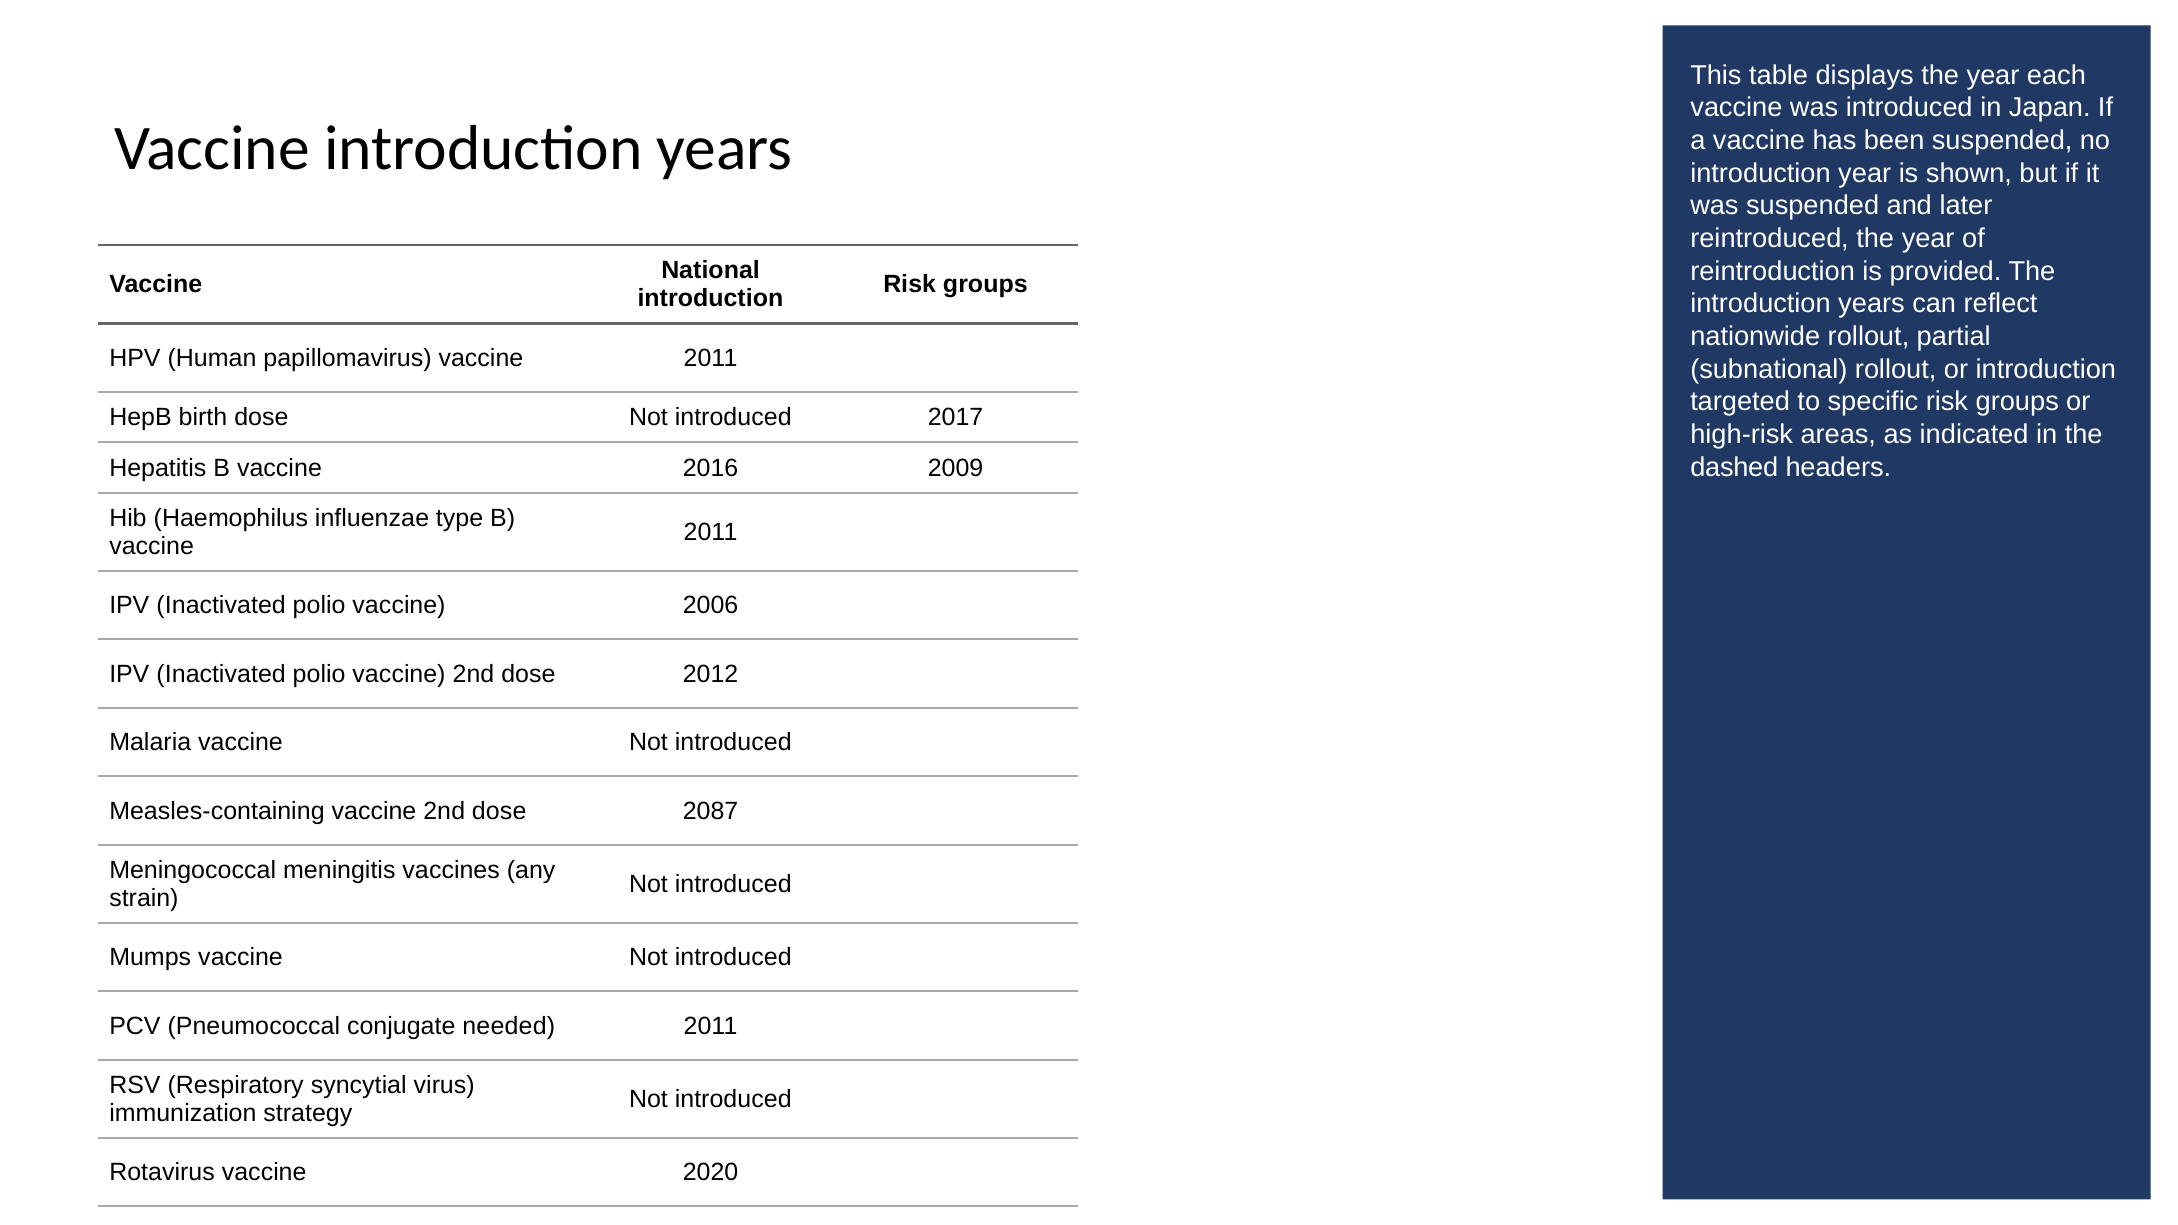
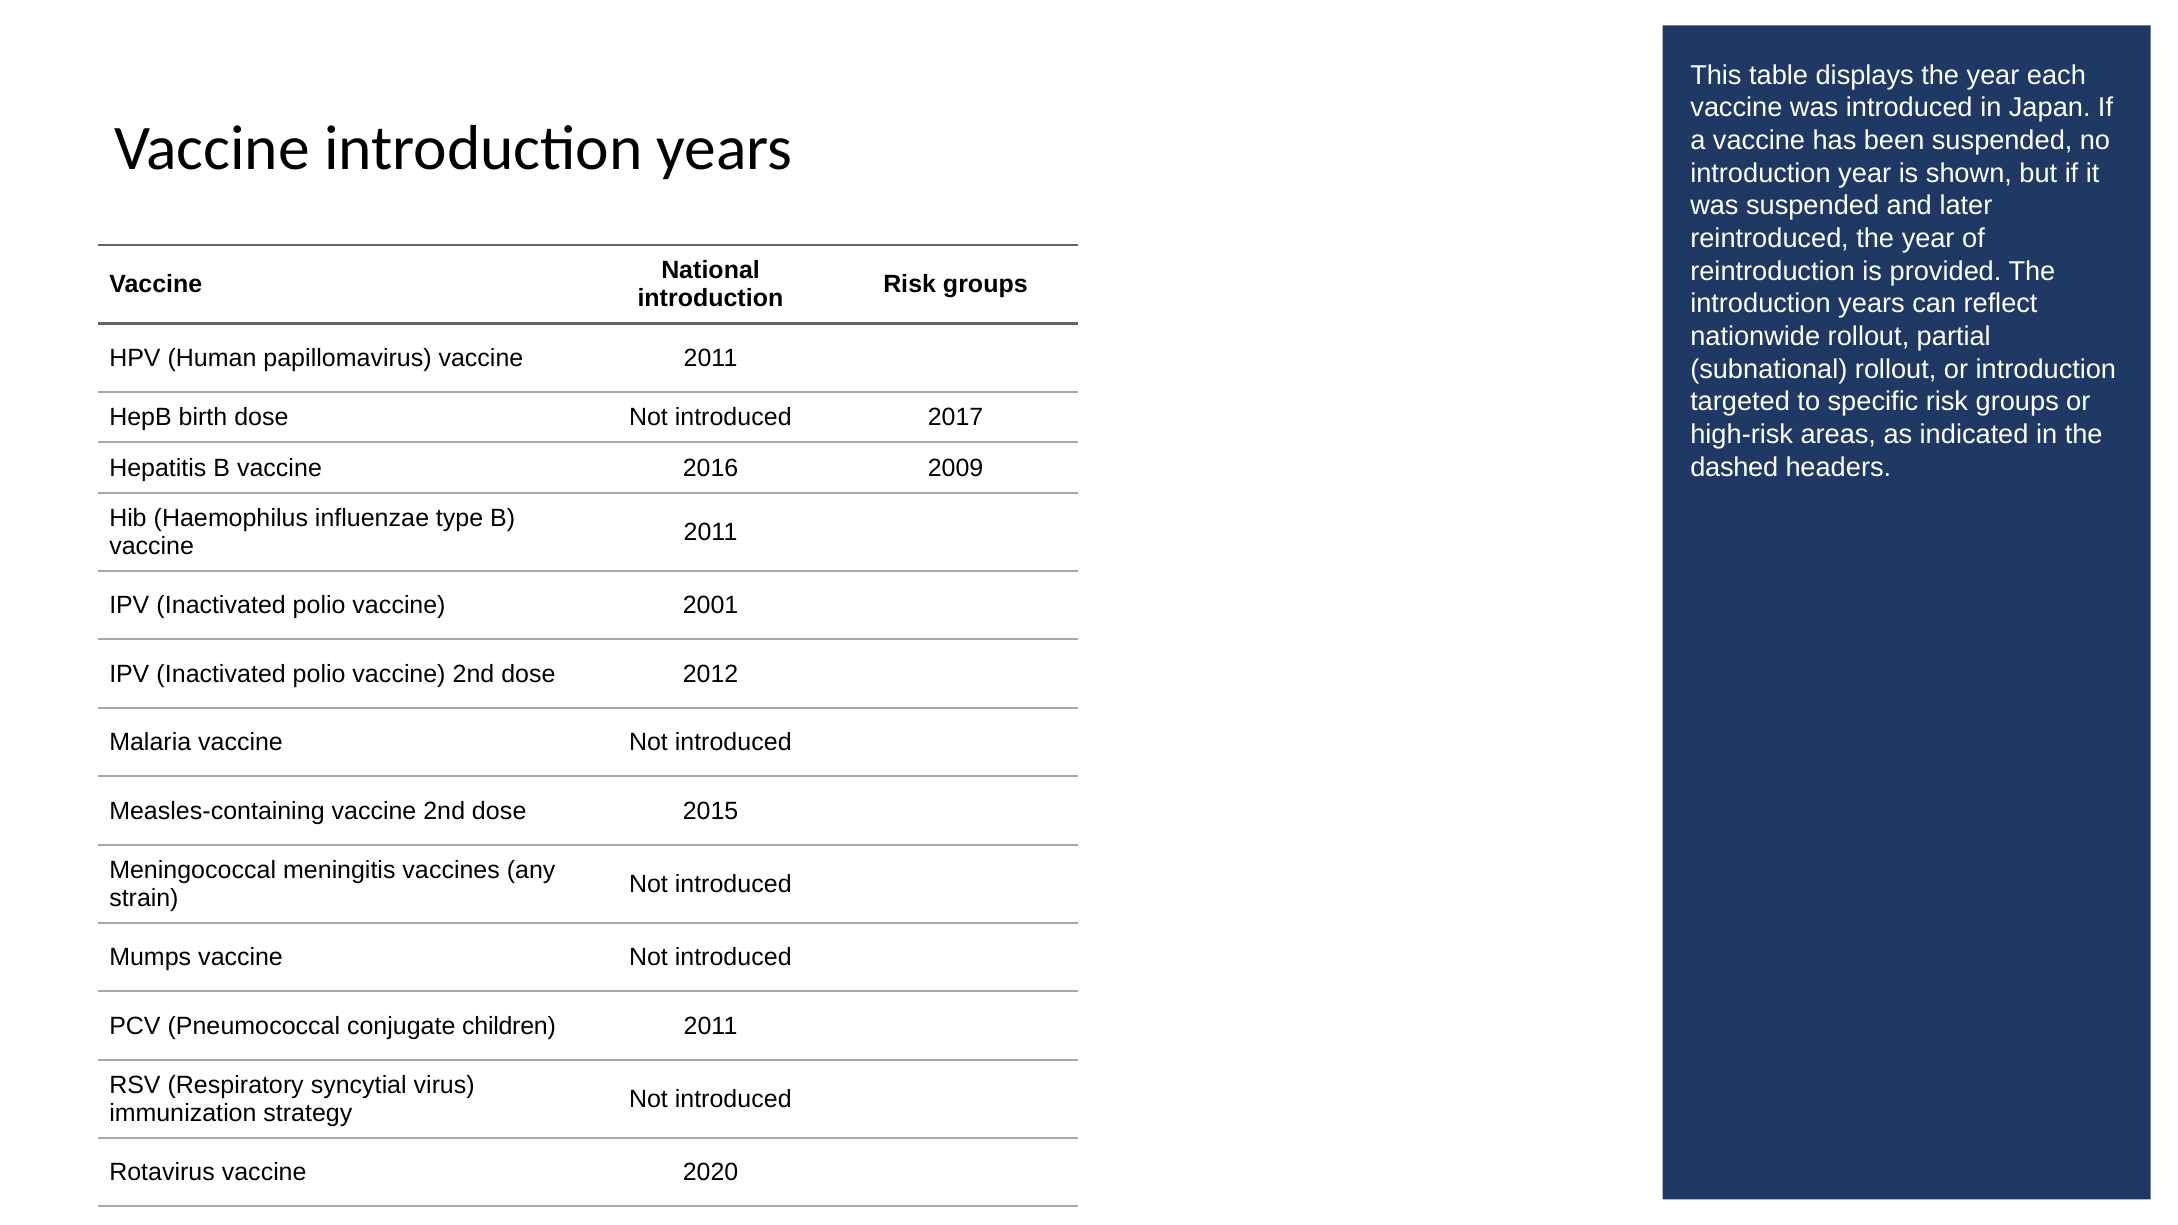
2006: 2006 -> 2001
2087: 2087 -> 2015
needed: needed -> children
